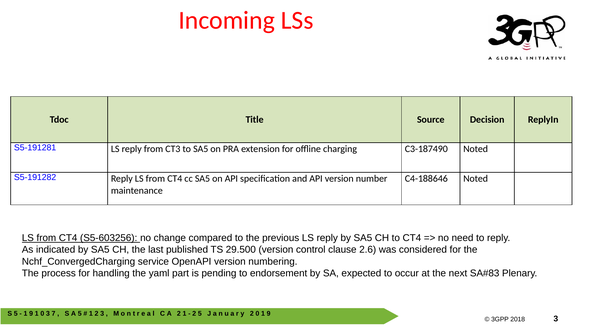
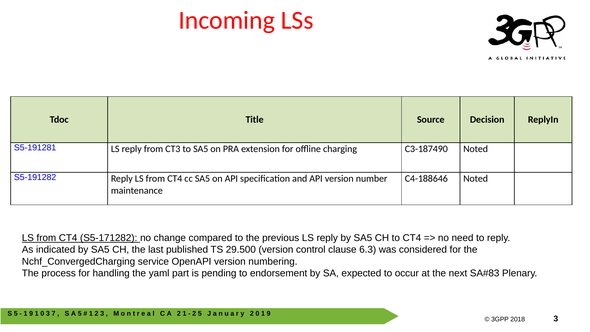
S5-603256: S5-603256 -> S5-171282
2.6: 2.6 -> 6.3
